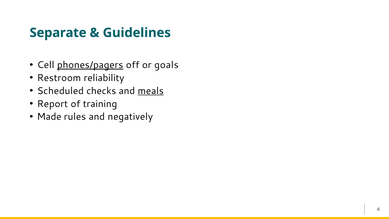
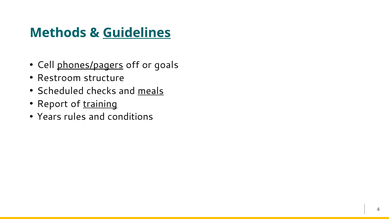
Separate: Separate -> Methods
Guidelines underline: none -> present
reliability: reliability -> structure
training underline: none -> present
Made: Made -> Years
negatively: negatively -> conditions
